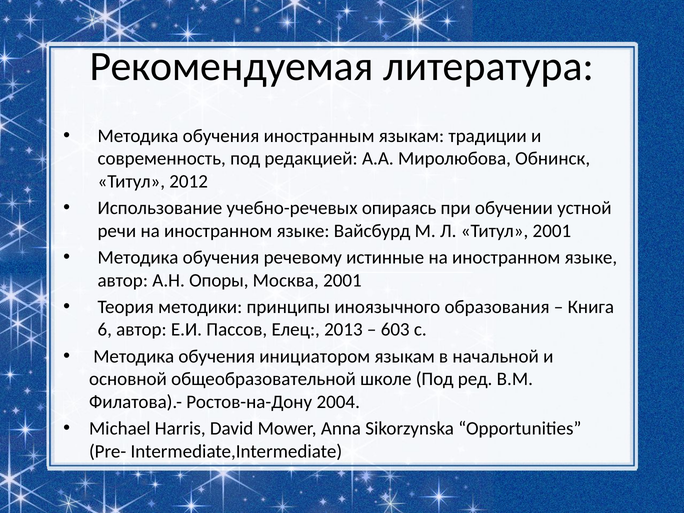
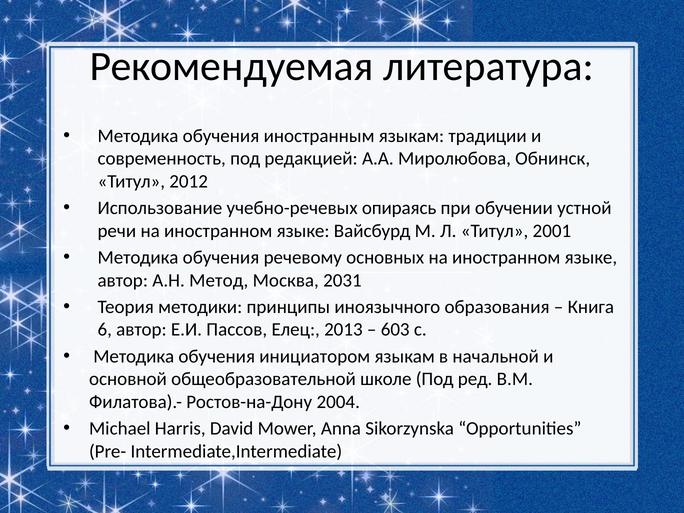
истинные: истинные -> основных
Опоры: Опоры -> Метод
Москва 2001: 2001 -> 2031
